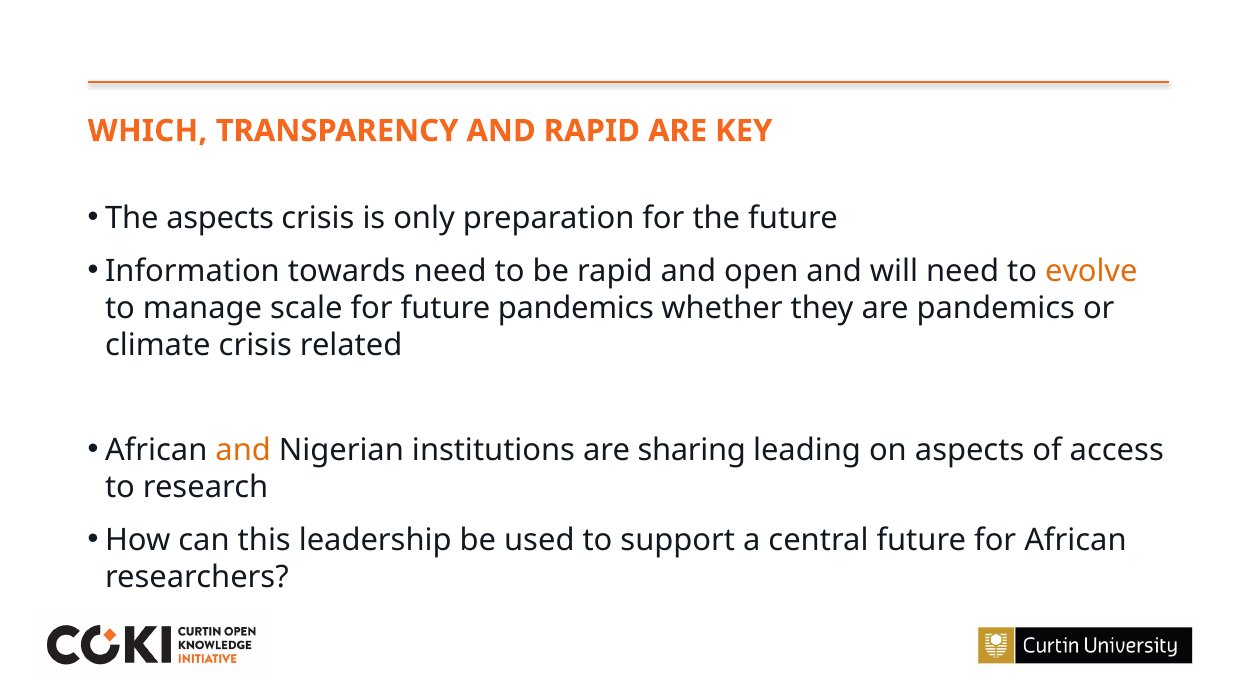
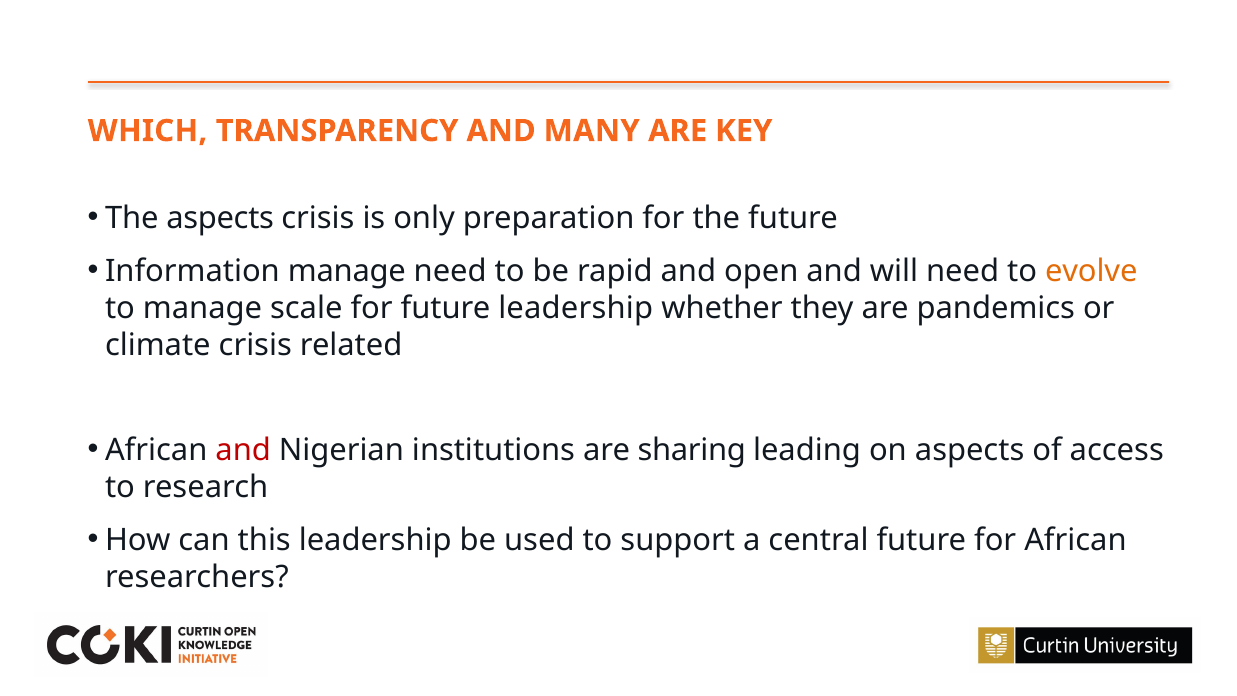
AND RAPID: RAPID -> MANY
Information towards: towards -> manage
future pandemics: pandemics -> leadership
and at (243, 450) colour: orange -> red
